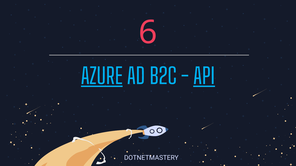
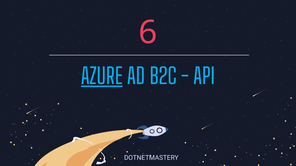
API underline: present -> none
